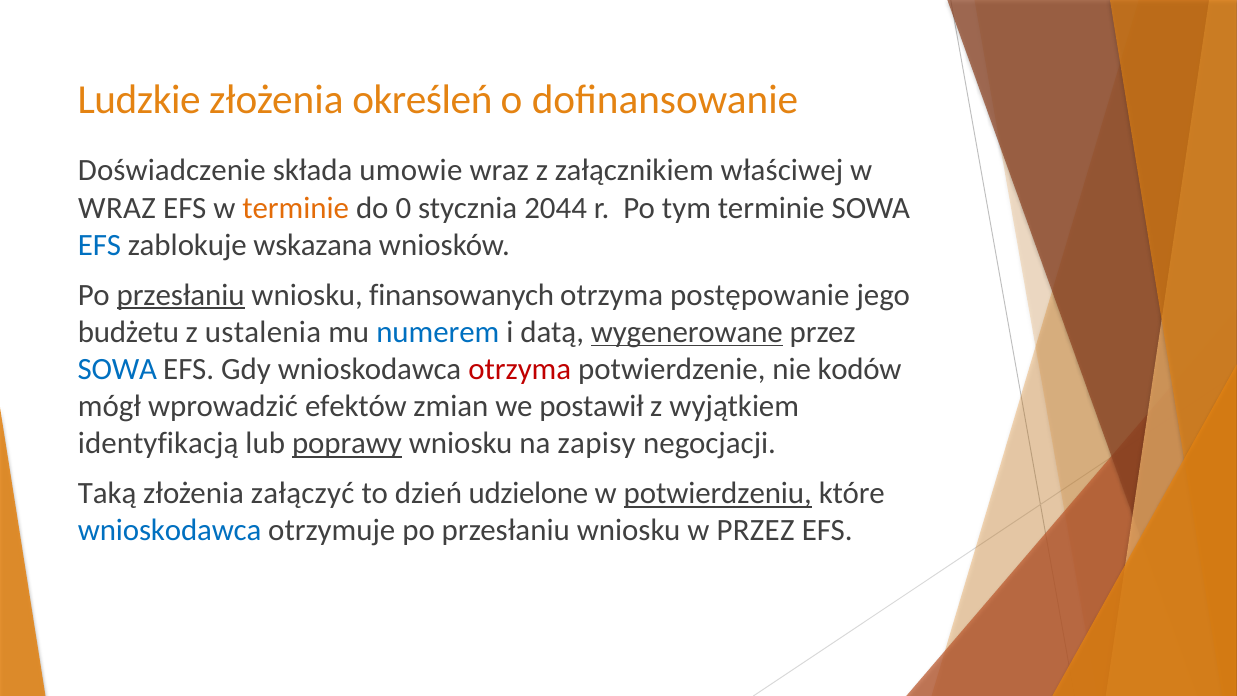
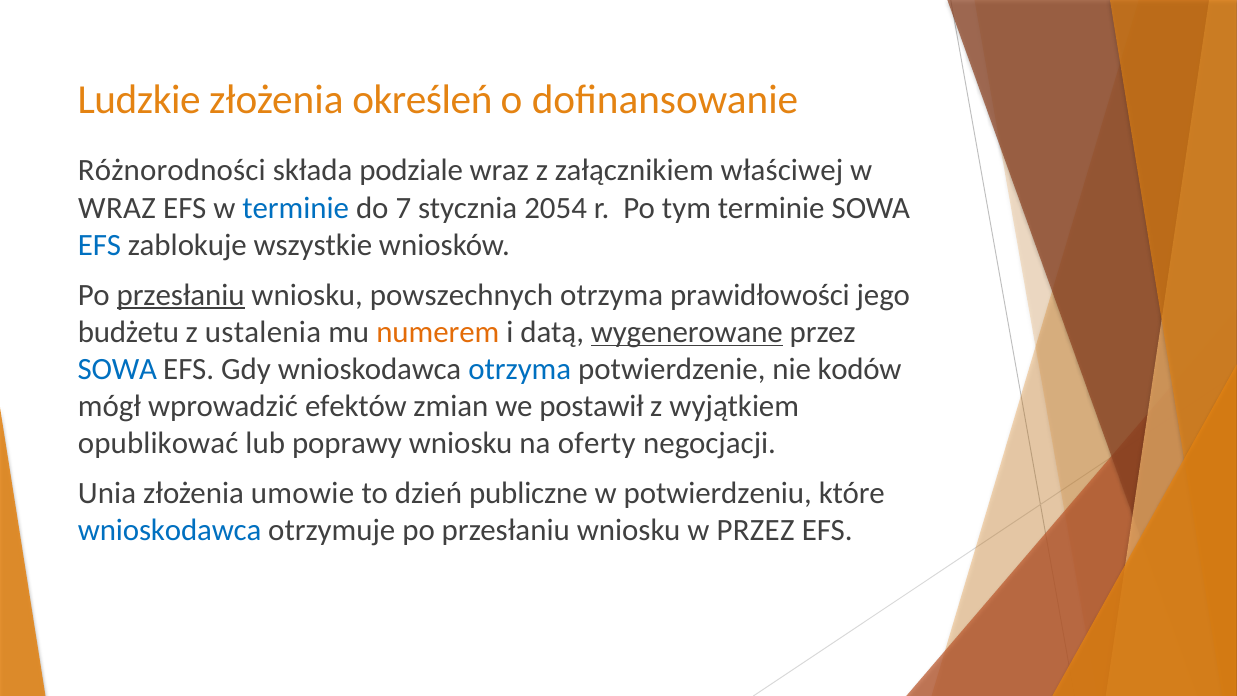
Doświadczenie: Doświadczenie -> Różnorodności
umowie: umowie -> podziale
terminie at (296, 208) colour: orange -> blue
0: 0 -> 7
2044: 2044 -> 2054
wskazana: wskazana -> wszystkie
finansowanych: finansowanych -> powszechnych
postępowanie: postępowanie -> prawidłowości
numerem colour: blue -> orange
otrzyma at (520, 369) colour: red -> blue
identyfikacją: identyfikacją -> opublikować
poprawy underline: present -> none
zapisy: zapisy -> oferty
Taką: Taką -> Unia
załączyć: załączyć -> umowie
udzielone: udzielone -> publiczne
potwierdzeniu underline: present -> none
